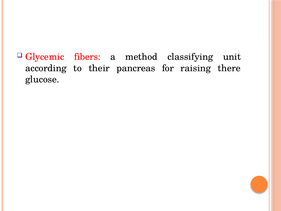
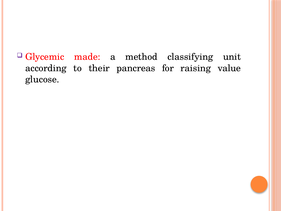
fibers: fibers -> made
there: there -> value
